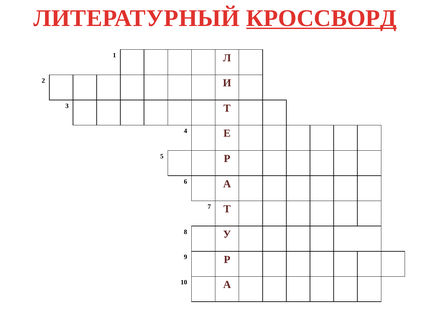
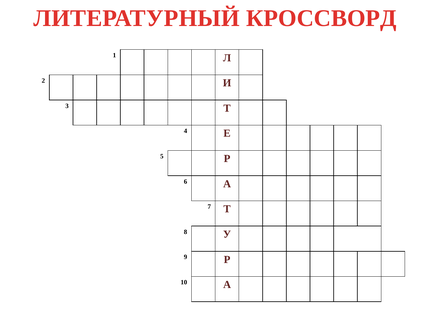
КРОССВОРД underline: present -> none
